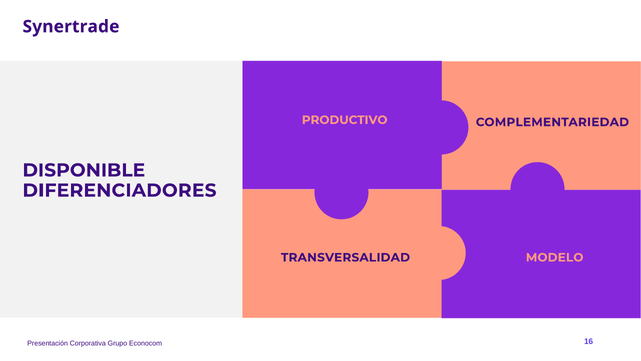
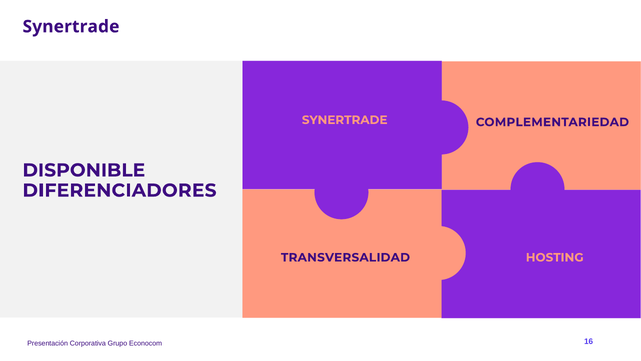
PRODUCTIVO at (345, 120): PRODUCTIVO -> SYNERTRADE
MODELO: MODELO -> HOSTING
